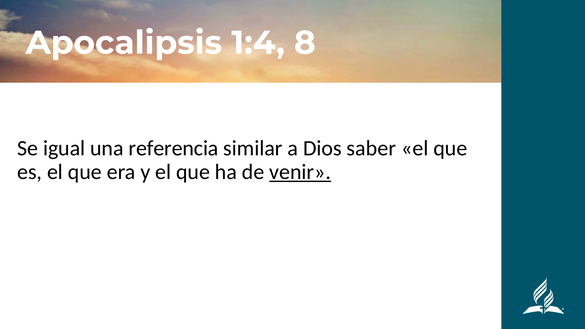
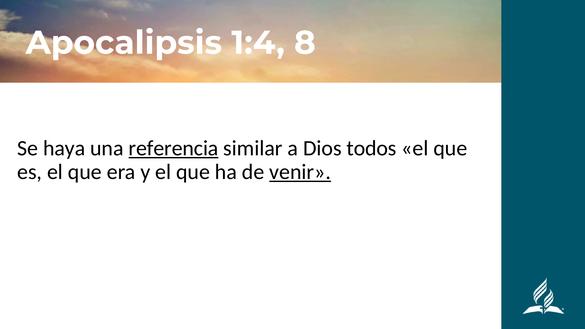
igual: igual -> haya
referencia underline: none -> present
saber: saber -> todos
